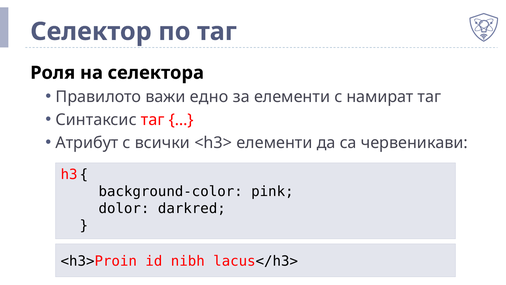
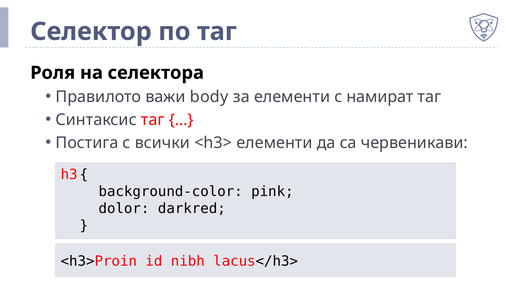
едно: едно -> body
Атрибут: Атрибут -> Постига
